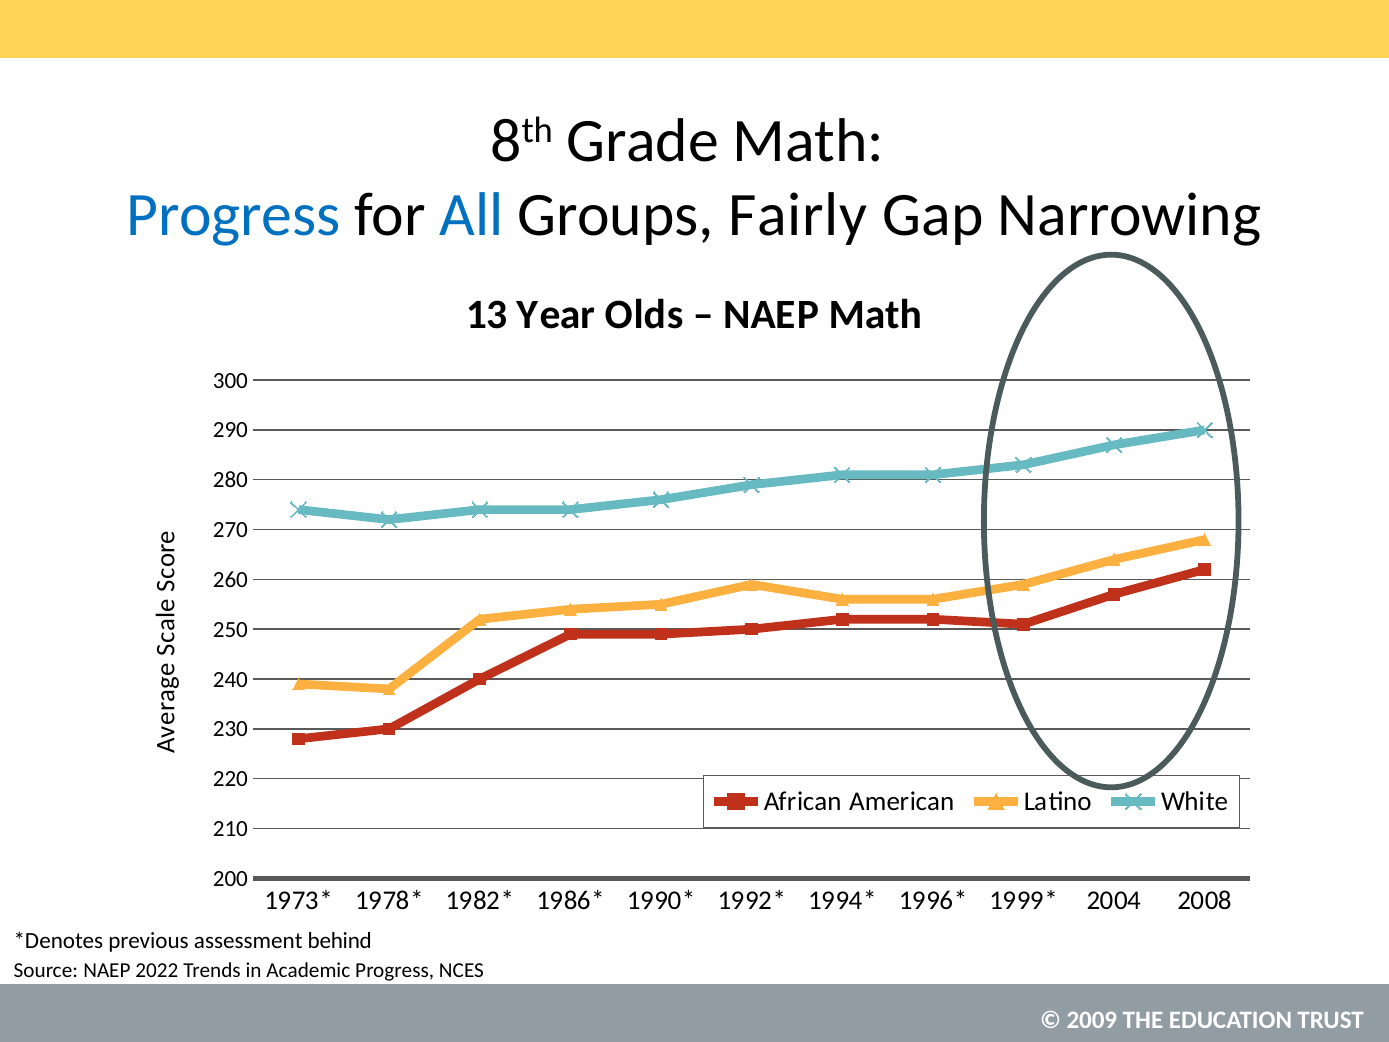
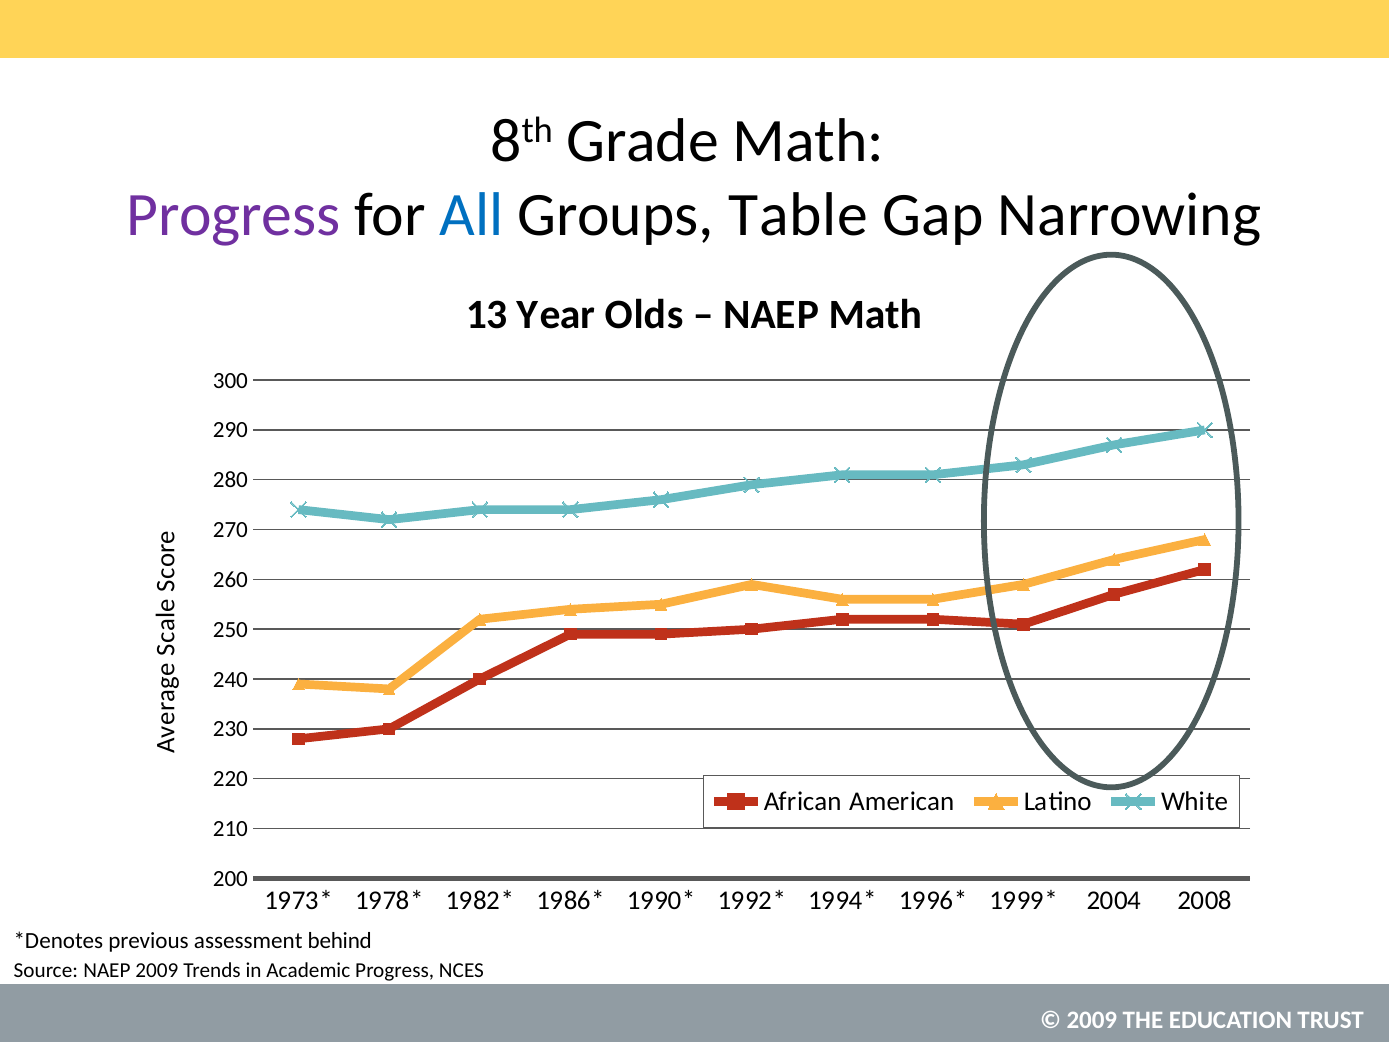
Progress at (233, 215) colour: blue -> purple
Fairly: Fairly -> Table
NAEP 2022: 2022 -> 2009
